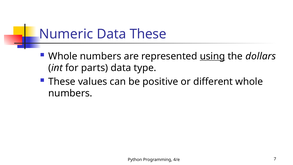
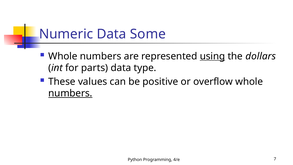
Data These: These -> Some
different: different -> overflow
numbers at (70, 93) underline: none -> present
